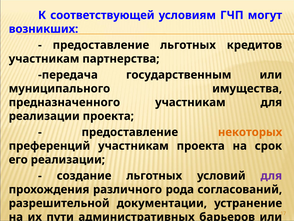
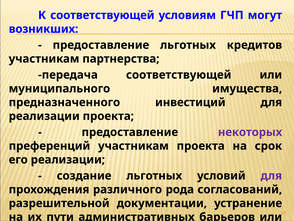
передача государственным: государственным -> соответствующей
предназначенного участникам: участникам -> инвестиций
некоторых colour: orange -> purple
